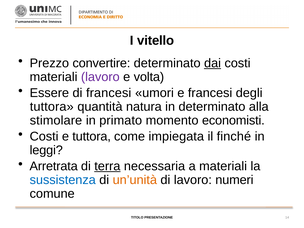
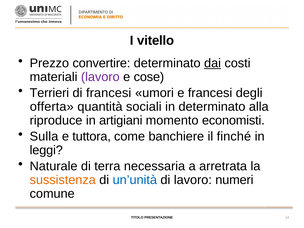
volta: volta -> cose
Essere: Essere -> Terrieri
tuttora at (52, 107): tuttora -> offerta
natura: natura -> sociali
stimolare: stimolare -> riproduce
primato: primato -> artigiani
Costi at (44, 136): Costi -> Sulla
impiegata: impiegata -> banchiere
Arretrata: Arretrata -> Naturale
terra underline: present -> none
a materiali: materiali -> arretrata
sussistenza colour: blue -> orange
un’unità colour: orange -> blue
